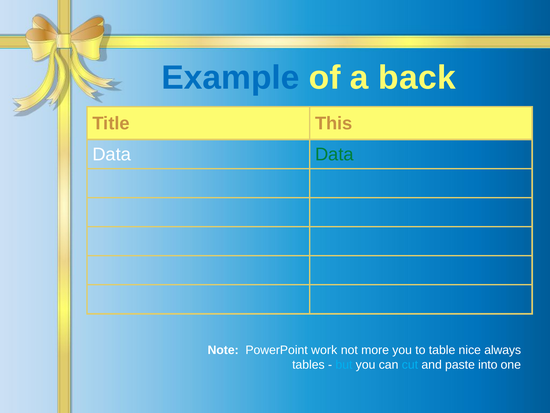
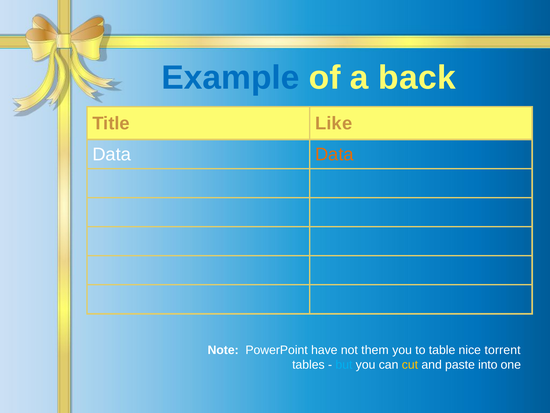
This: This -> Like
Data at (334, 154) colour: green -> orange
work: work -> have
more: more -> them
always: always -> torrent
cut colour: light blue -> yellow
